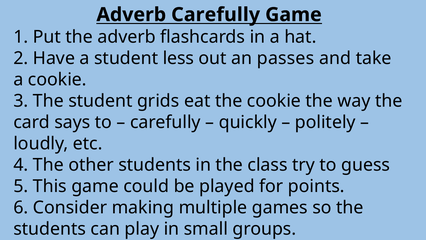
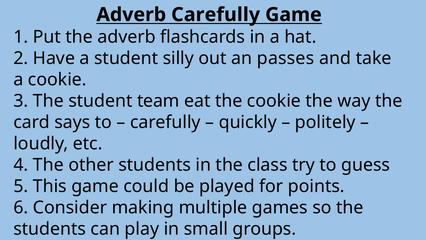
less: less -> silly
grids: grids -> team
